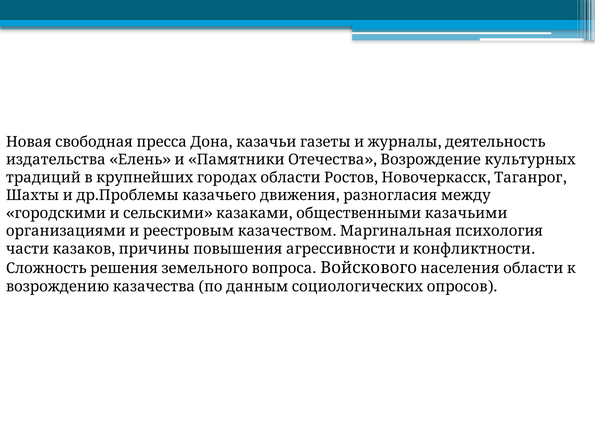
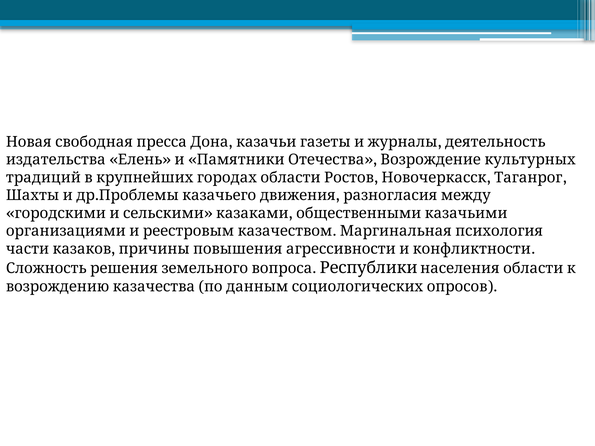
Войскового: Войскового -> Республики
